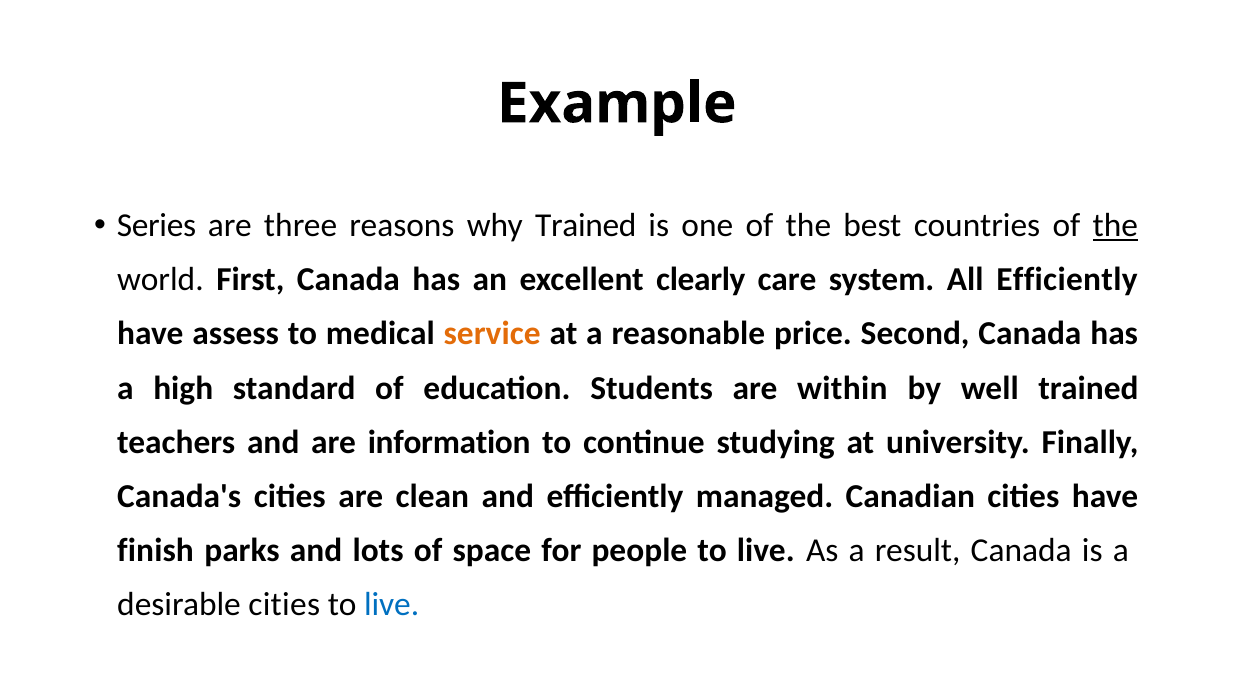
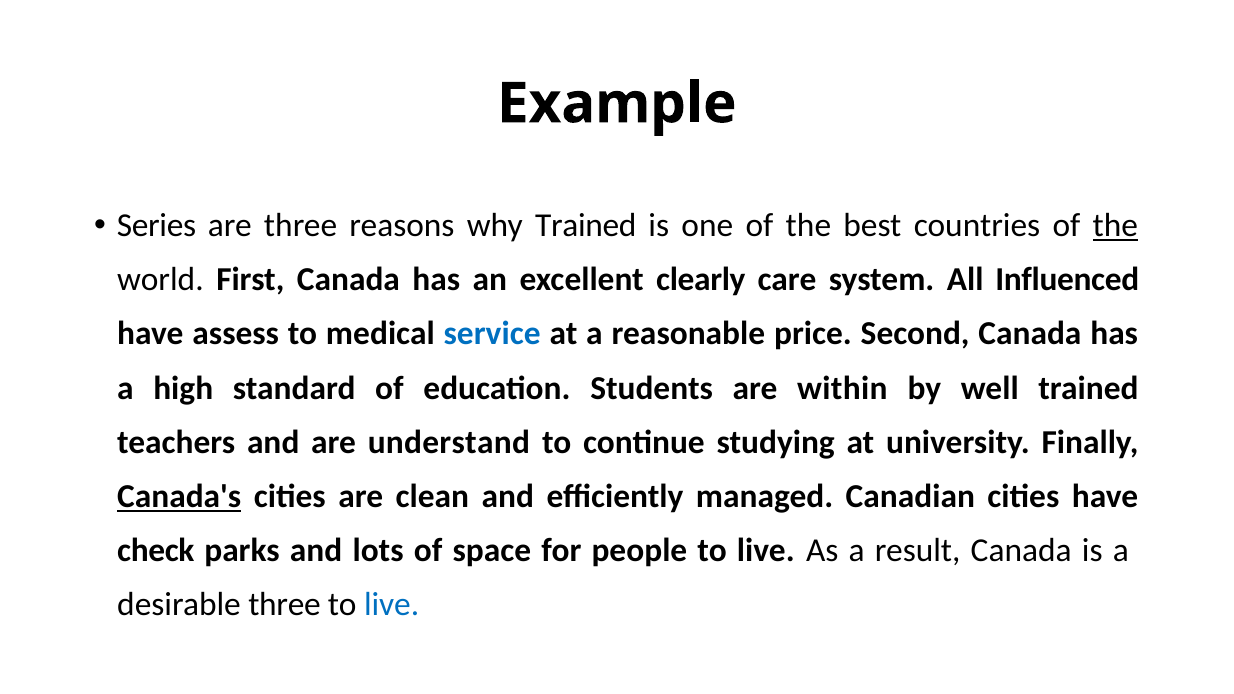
All Efficiently: Efficiently -> Influenced
service colour: orange -> blue
information: information -> understand
Canada's underline: none -> present
finish: finish -> check
desirable cities: cities -> three
